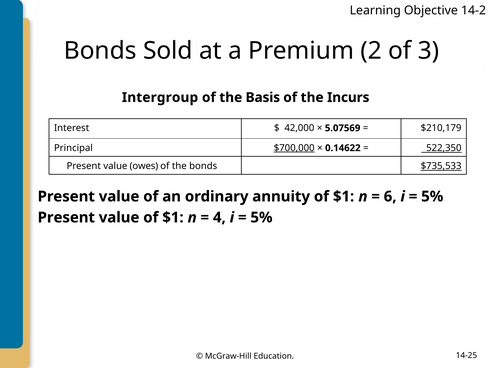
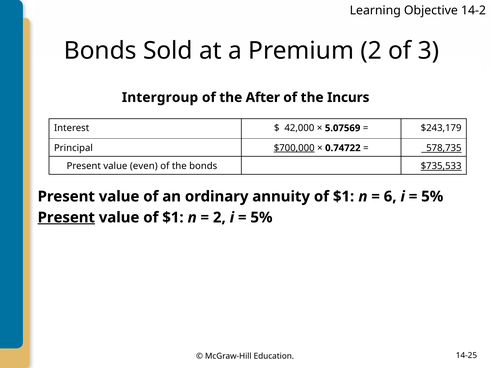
Basis: Basis -> After
$210,179: $210,179 -> $243,179
0.14622: 0.14622 -> 0.74722
522,350: 522,350 -> 578,735
owes: owes -> even
Present at (66, 218) underline: none -> present
4 at (219, 218): 4 -> 2
